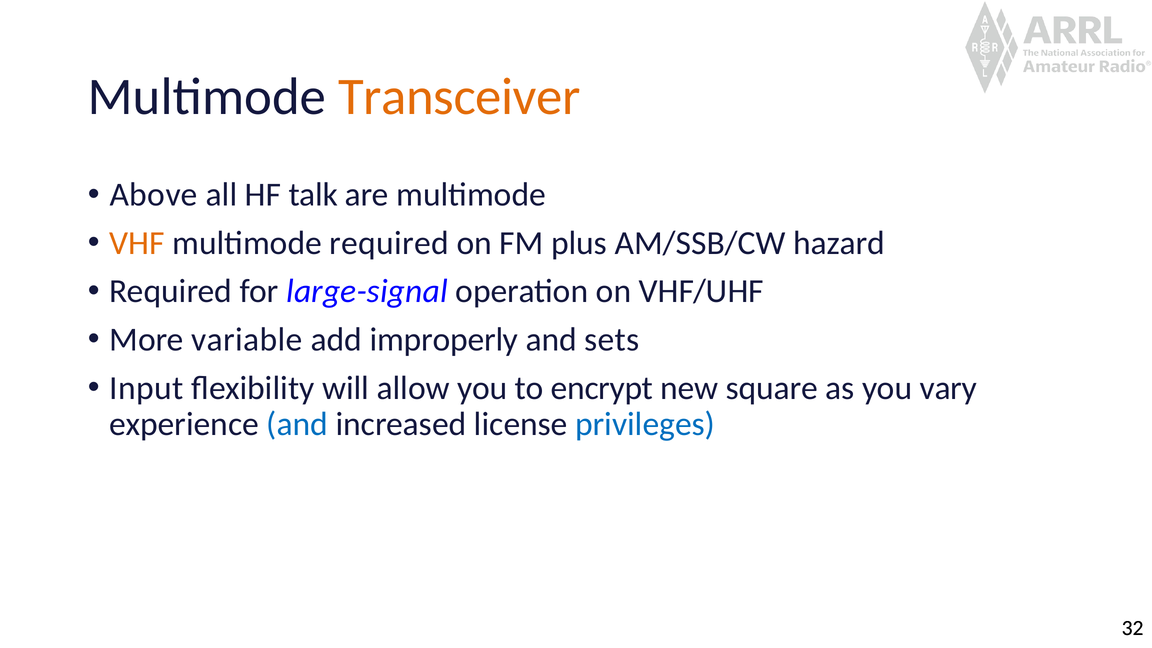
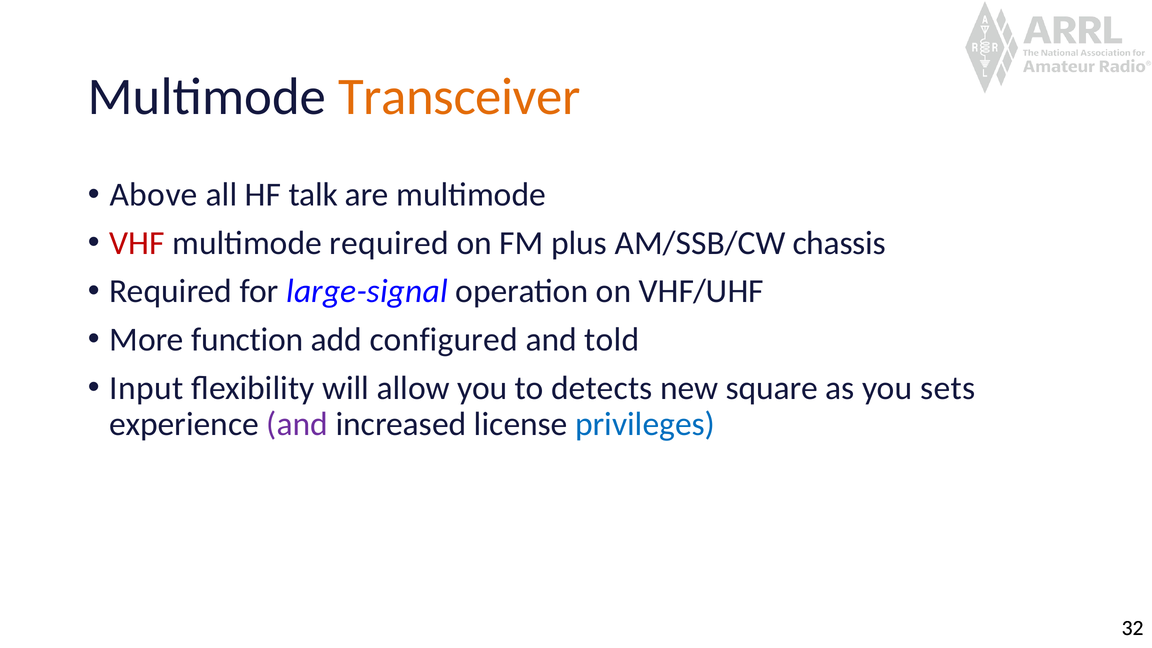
VHF colour: orange -> red
hazard: hazard -> chassis
variable: variable -> function
improperly: improperly -> configured
sets: sets -> told
encrypt: encrypt -> detects
vary: vary -> sets
and at (297, 424) colour: blue -> purple
